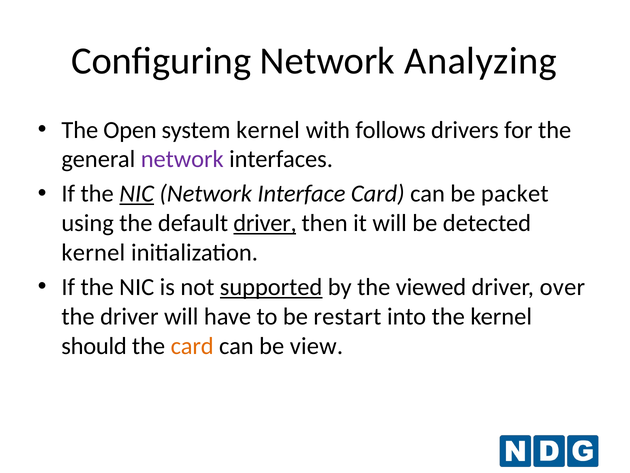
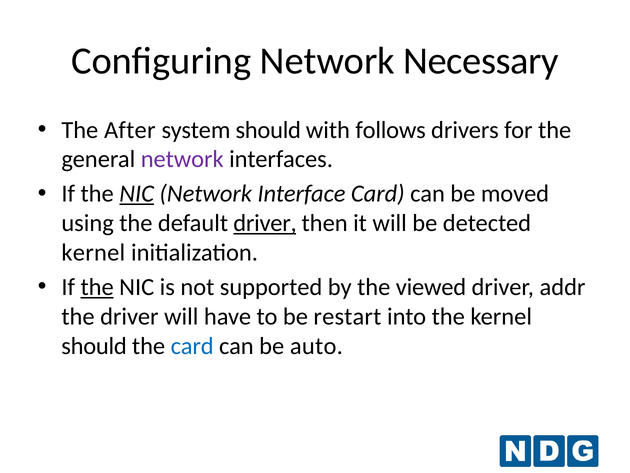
Analyzing: Analyzing -> Necessary
Open: Open -> After
system kernel: kernel -> should
packet: packet -> moved
the at (97, 287) underline: none -> present
supported underline: present -> none
over: over -> addr
card at (192, 346) colour: orange -> blue
view: view -> auto
